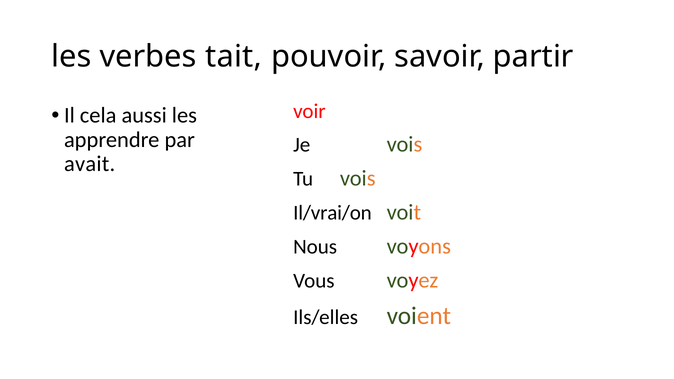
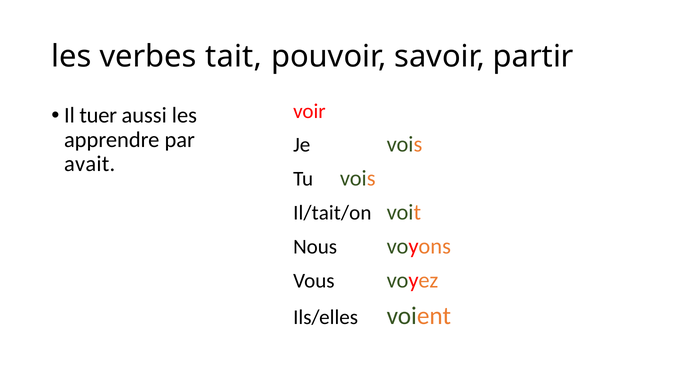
cela: cela -> tuer
Il/vrai/on: Il/vrai/on -> Il/tait/on
